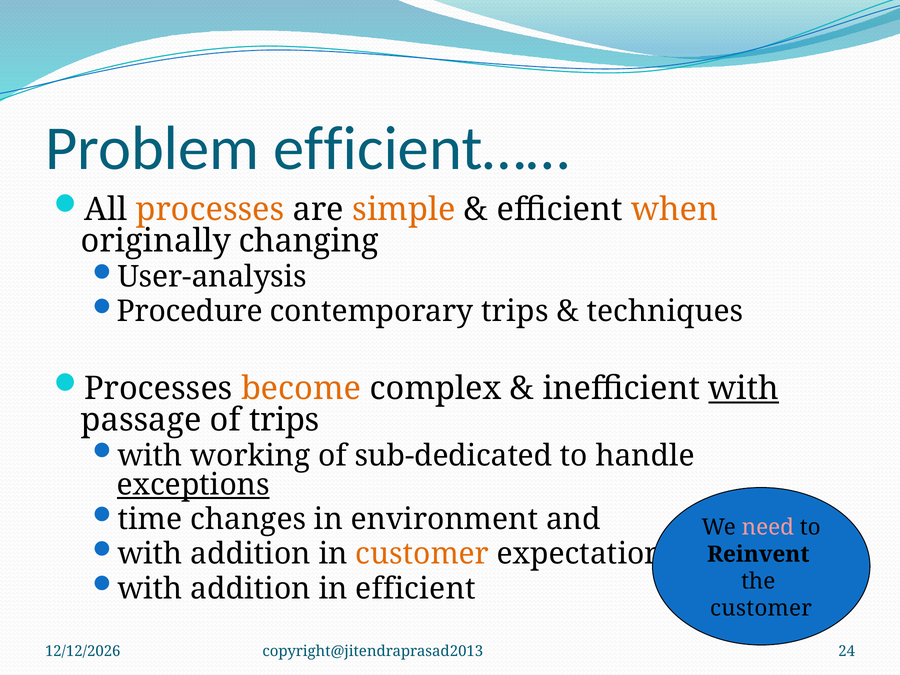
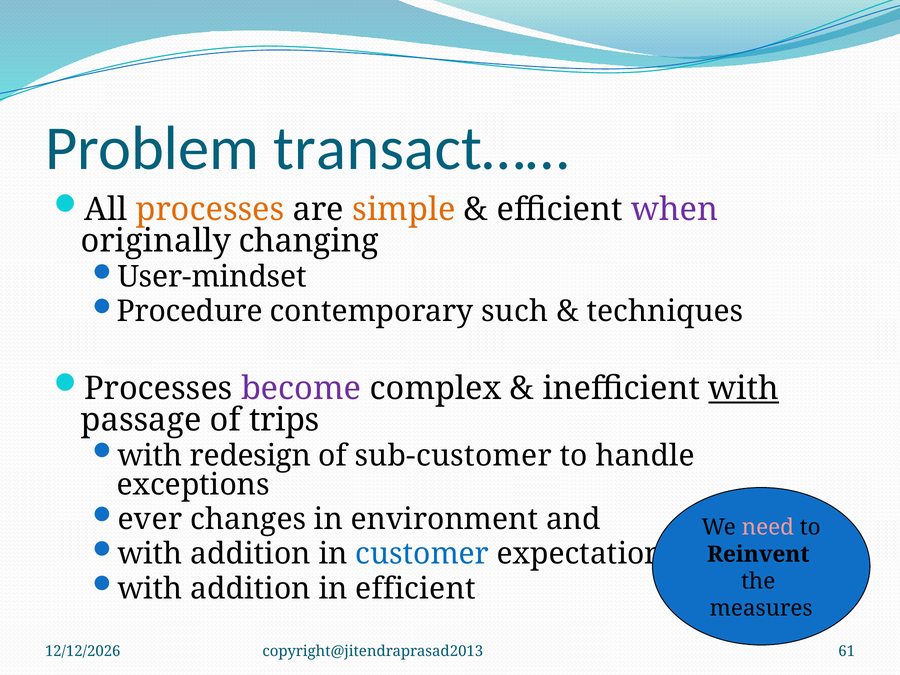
efficient……: efficient…… -> transact……
when colour: orange -> purple
User-analysis: User-analysis -> User-mindset
contemporary trips: trips -> such
become colour: orange -> purple
working: working -> redesign
sub-dedicated: sub-dedicated -> sub-customer
exceptions underline: present -> none
time: time -> ever
customer at (422, 554) colour: orange -> blue
customer at (761, 608): customer -> measures
24: 24 -> 61
